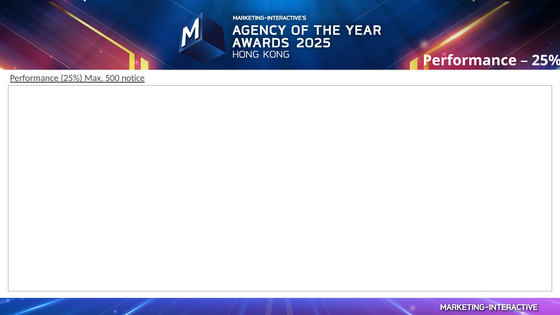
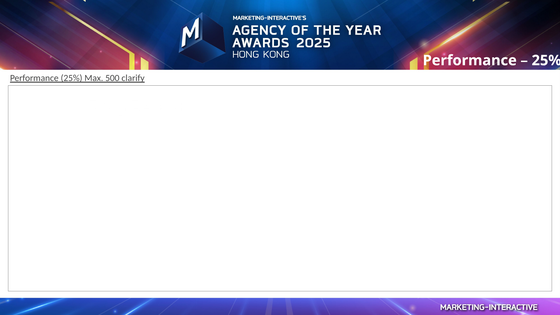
notice: notice -> clarify
